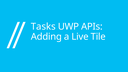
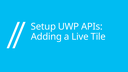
Tasks: Tasks -> Setup
